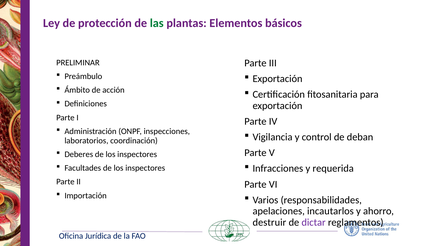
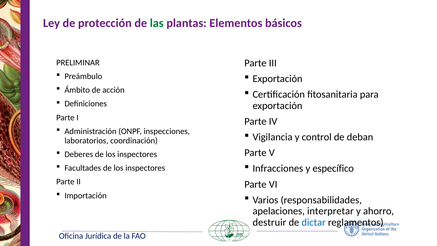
requerida: requerida -> específico
incautarlos: incautarlos -> interpretar
dictar colour: purple -> blue
